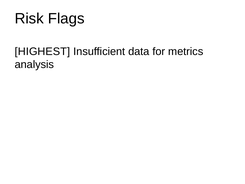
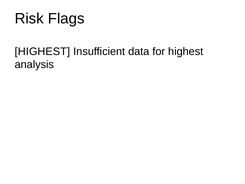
for metrics: metrics -> highest
